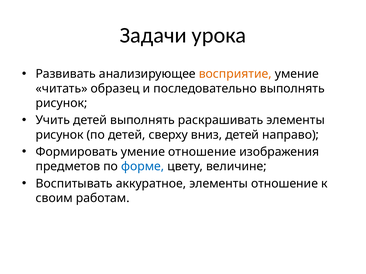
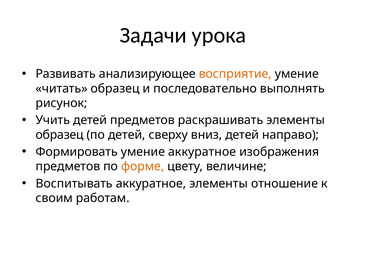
детей выполнять: выполнять -> предметов
рисунок at (60, 135): рисунок -> образец
умение отношение: отношение -> аккуратное
форме colour: blue -> orange
